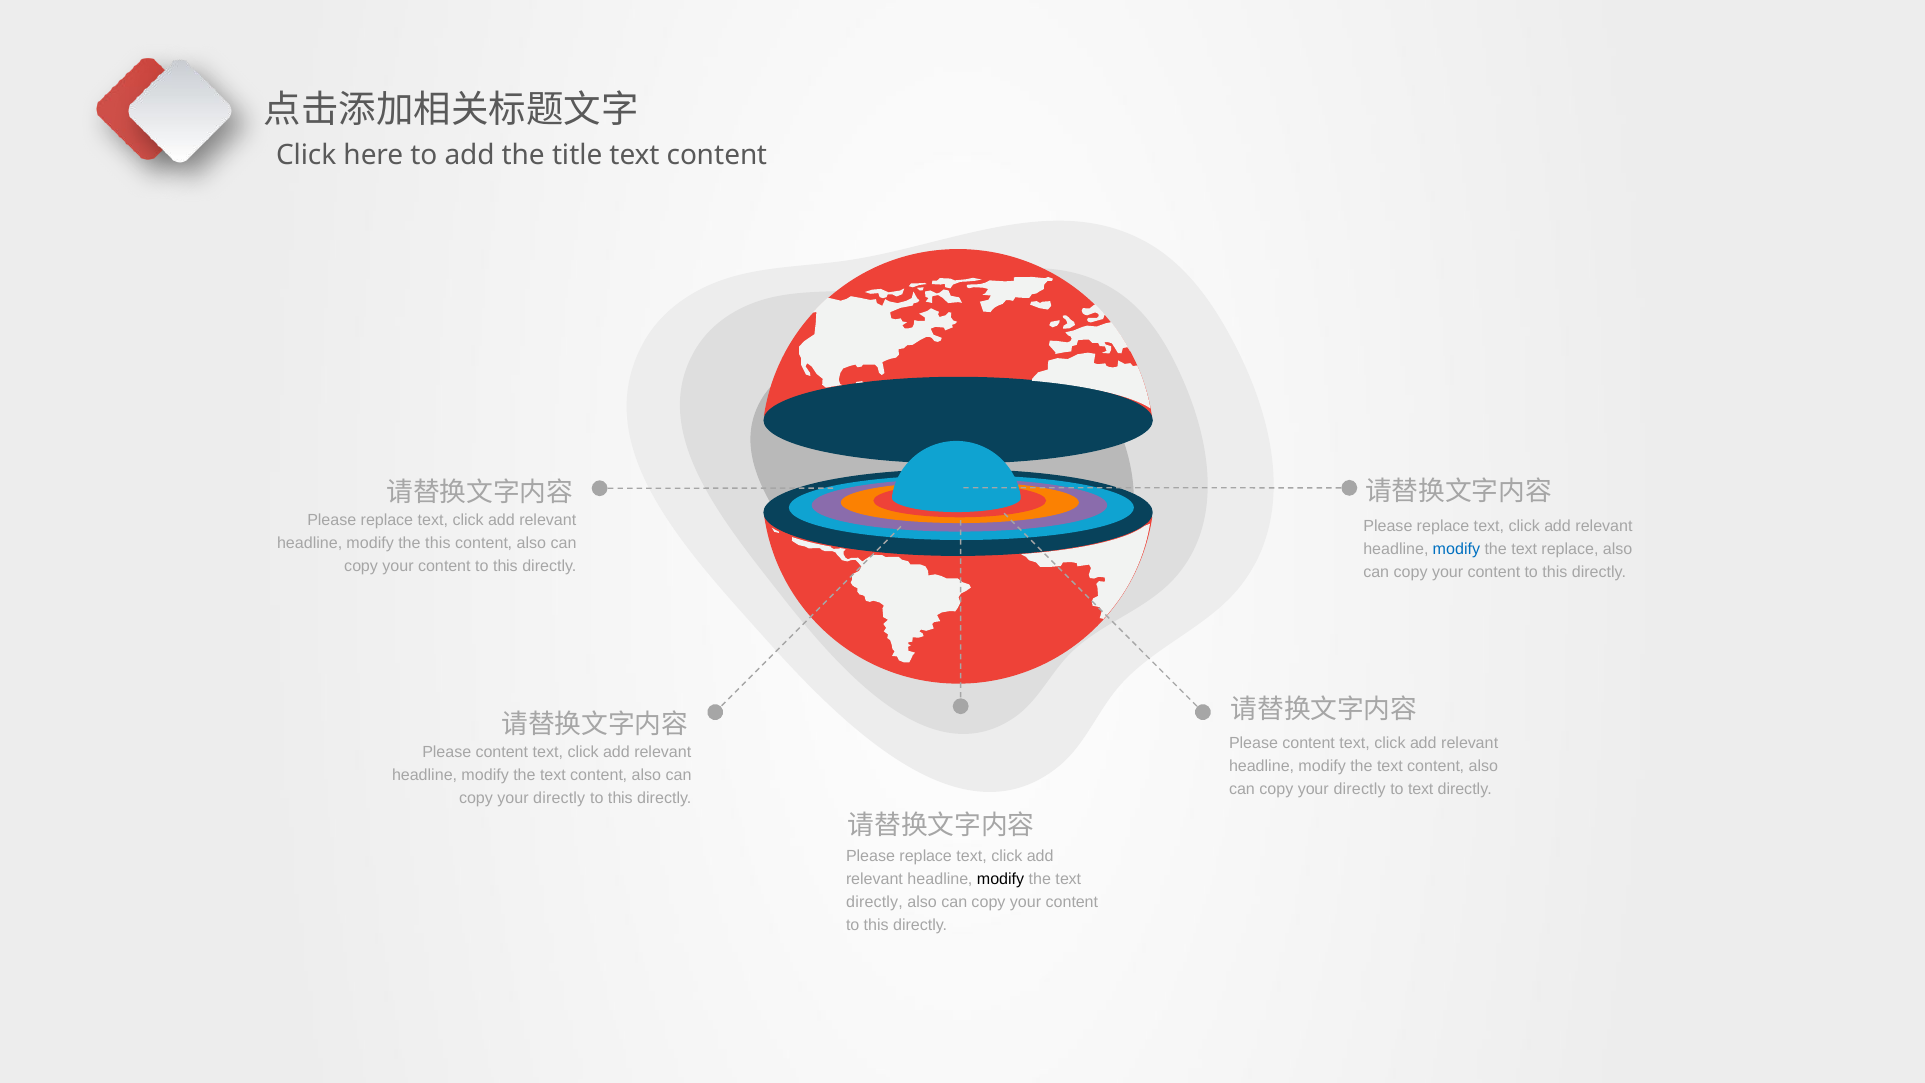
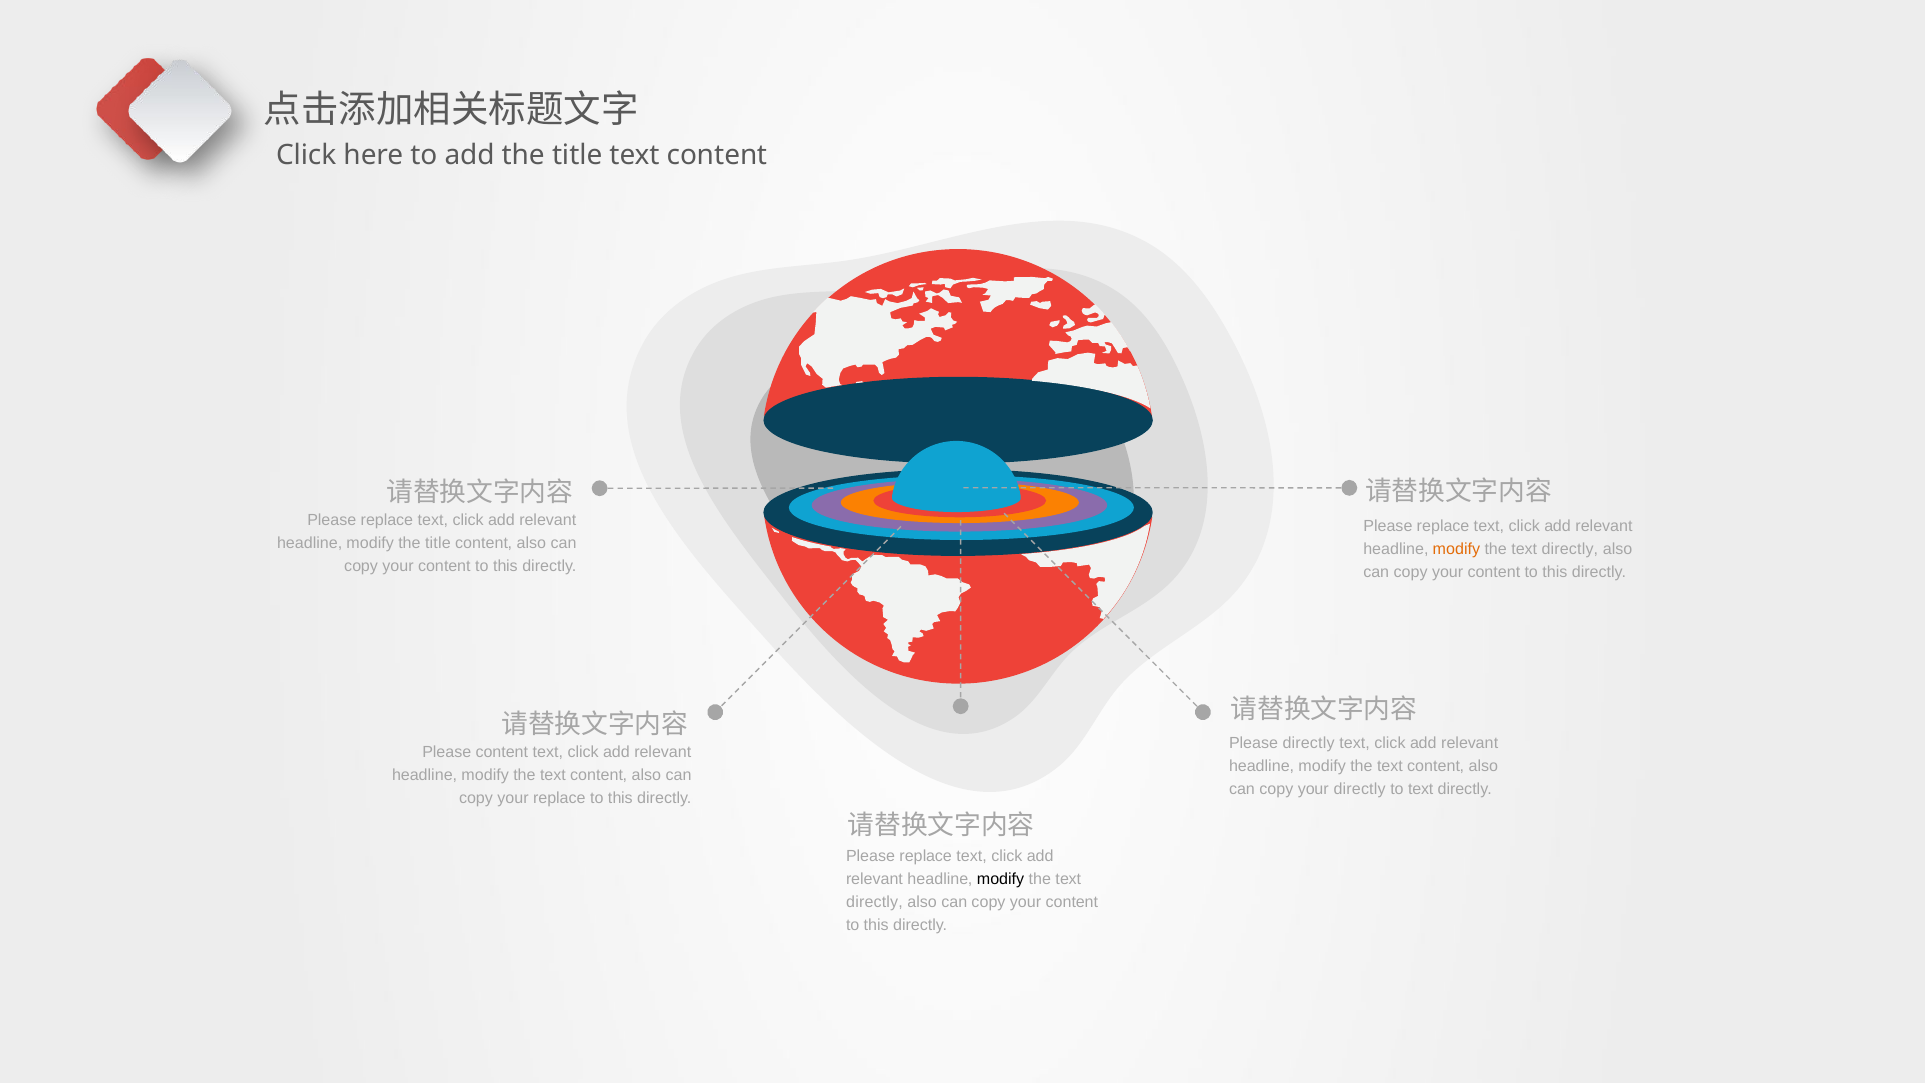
modify the this: this -> title
modify at (1456, 549) colour: blue -> orange
replace at (1570, 549): replace -> directly
content at (1309, 743): content -> directly
directly at (559, 799): directly -> replace
